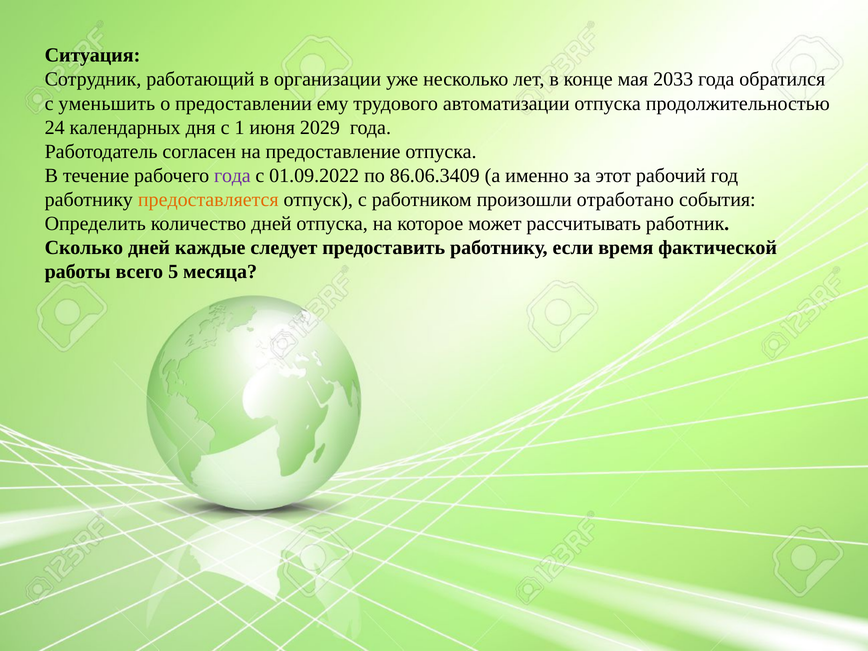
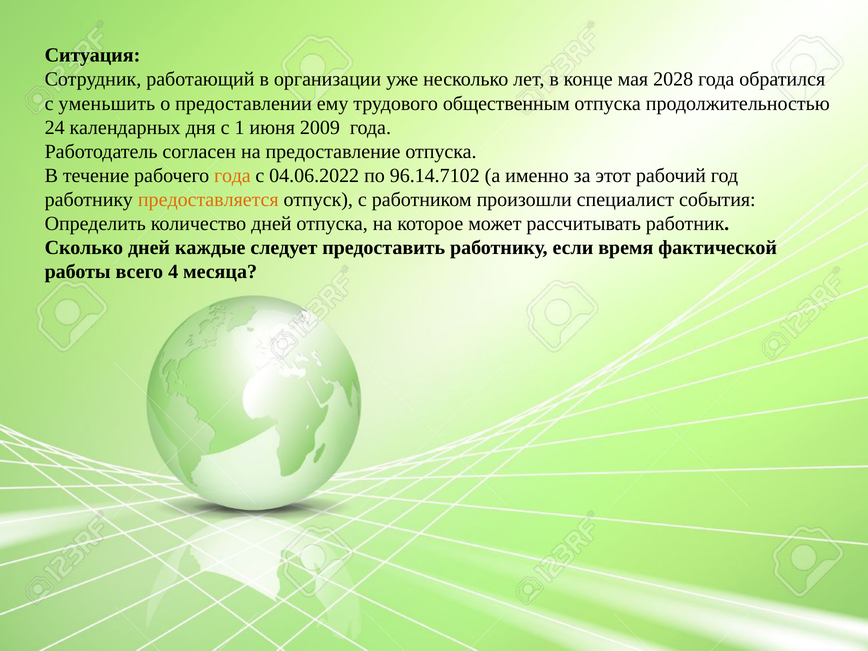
2033: 2033 -> 2028
автоматизации: автоматизации -> общественным
2029: 2029 -> 2009
года at (232, 175) colour: purple -> orange
01.09.2022: 01.09.2022 -> 04.06.2022
86.06.3409: 86.06.3409 -> 96.14.7102
отработано: отработано -> специалист
5: 5 -> 4
